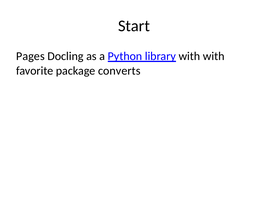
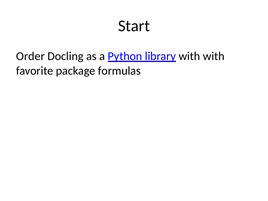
Pages: Pages -> Order
converts: converts -> formulas
